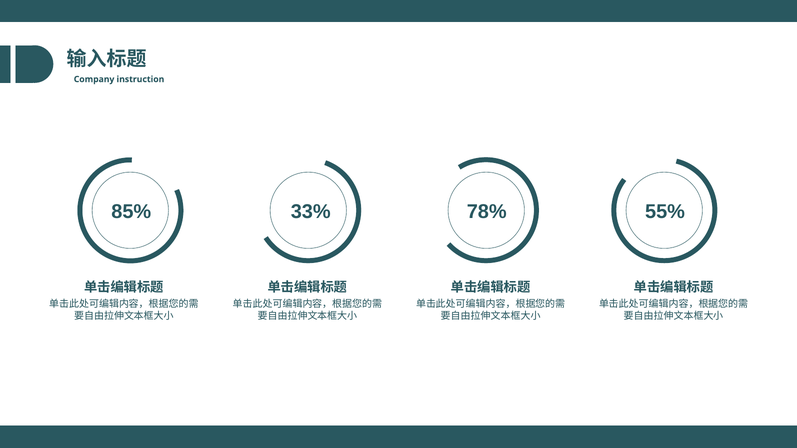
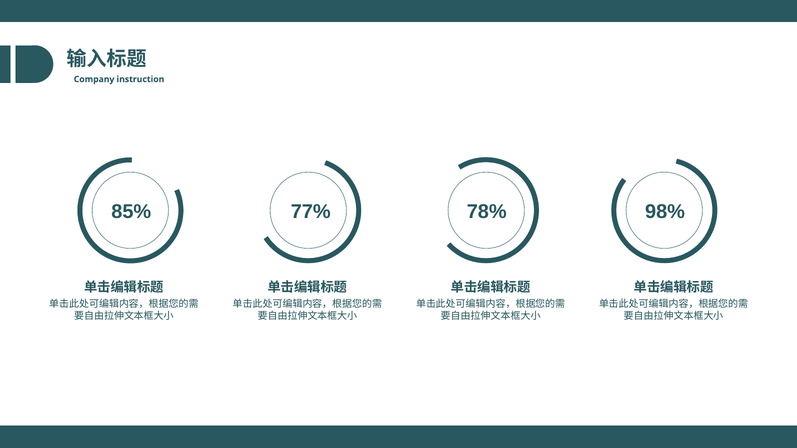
33%: 33% -> 77%
55%: 55% -> 98%
